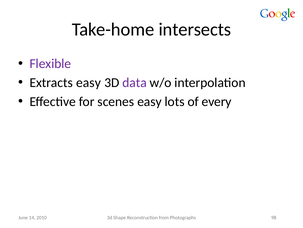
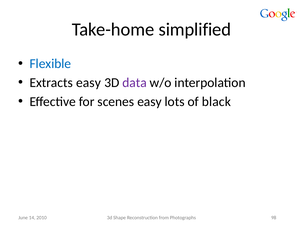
intersects: intersects -> simplified
Flexible colour: purple -> blue
every: every -> black
